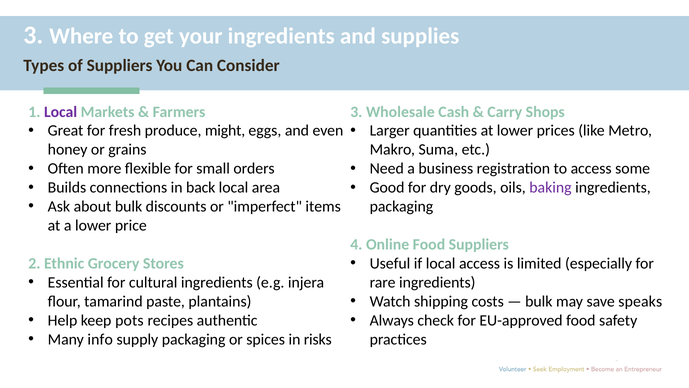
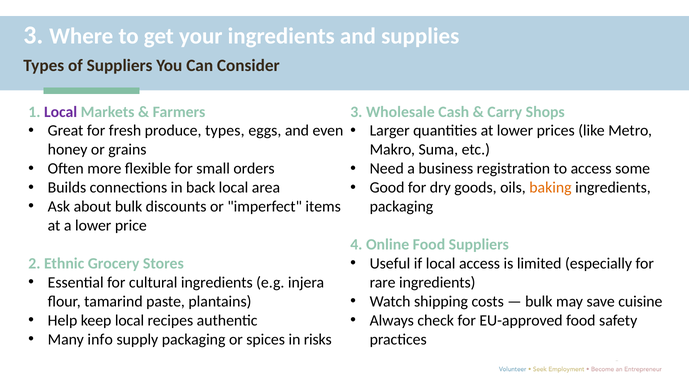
produce might: might -> types
baking colour: purple -> orange
speaks: speaks -> cuisine
keep pots: pots -> local
